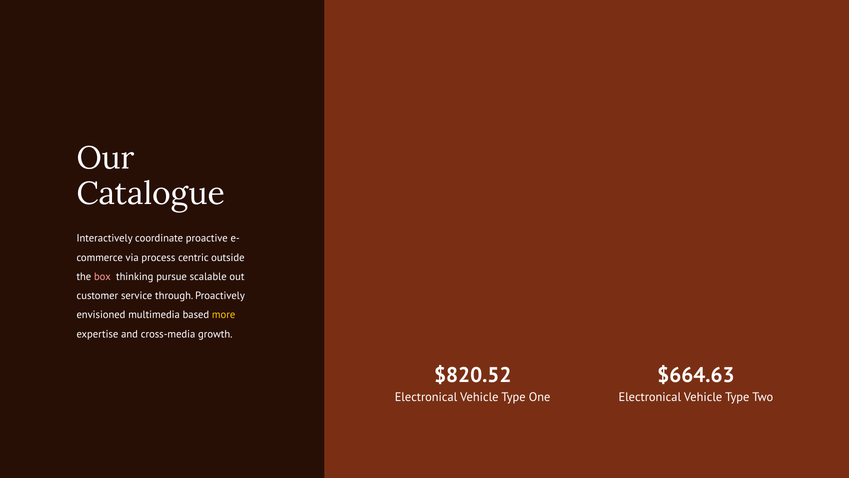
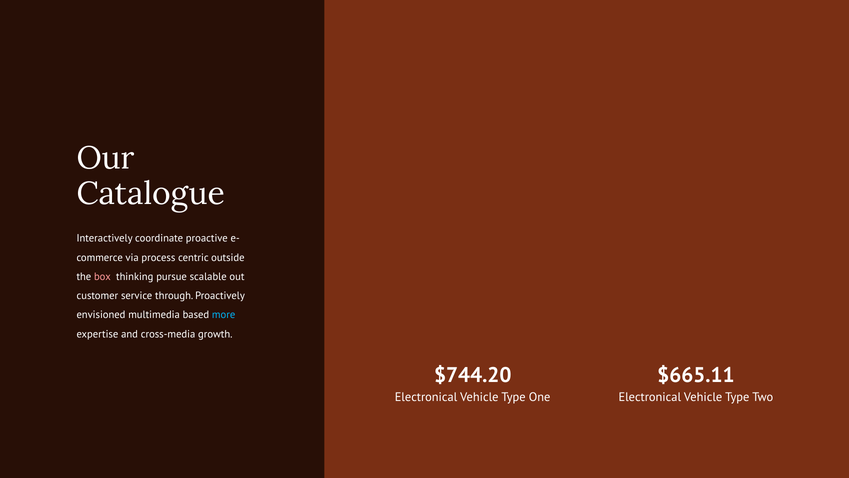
more colour: yellow -> light blue
$820.52: $820.52 -> $744.20
$664.63: $664.63 -> $665.11
